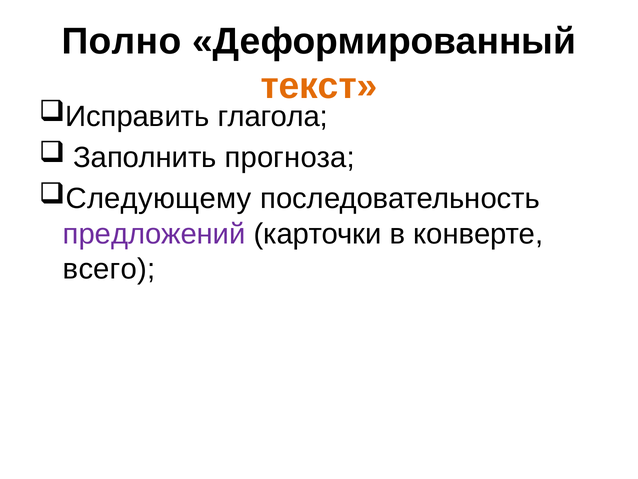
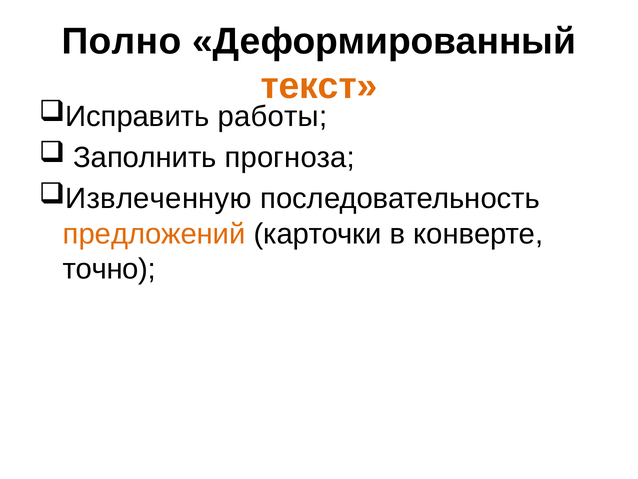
глагола: глагола -> работы
Следующему: Следующему -> Извлеченную
предложений colour: purple -> orange
всего: всего -> точно
